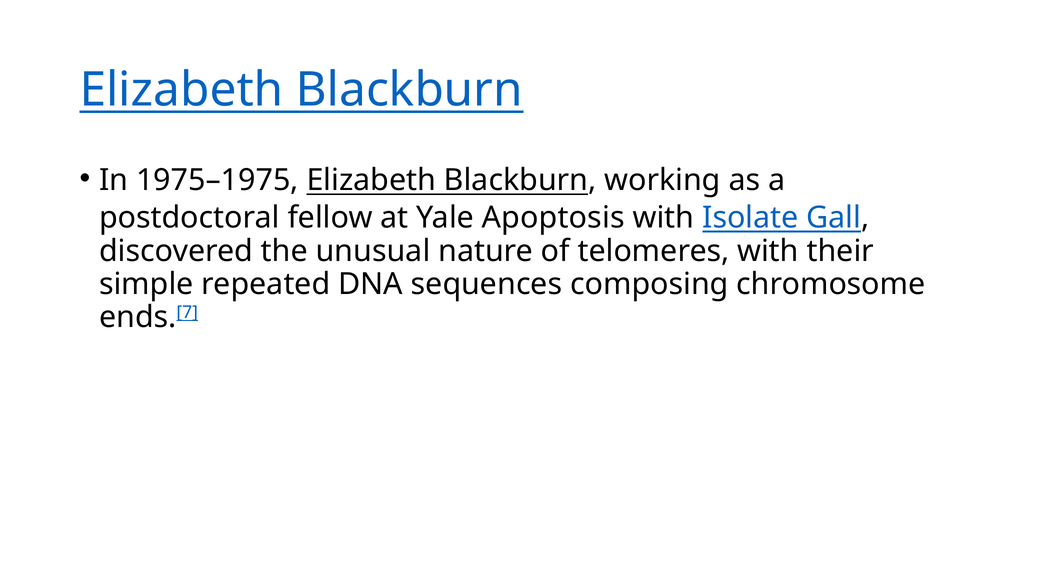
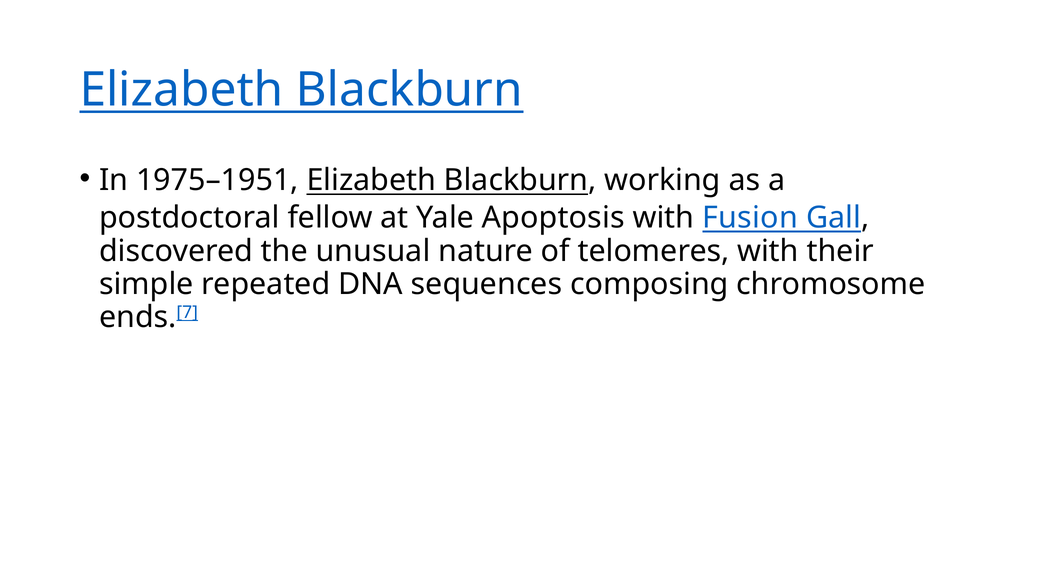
1975–1975: 1975–1975 -> 1975–1951
Isolate: Isolate -> Fusion
